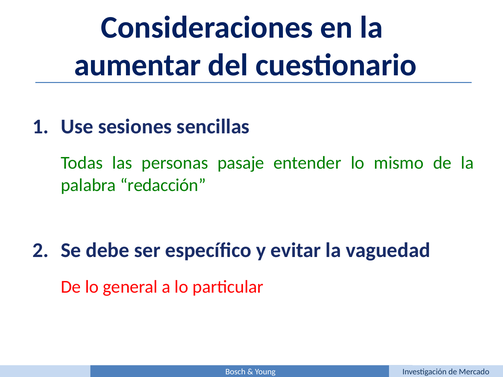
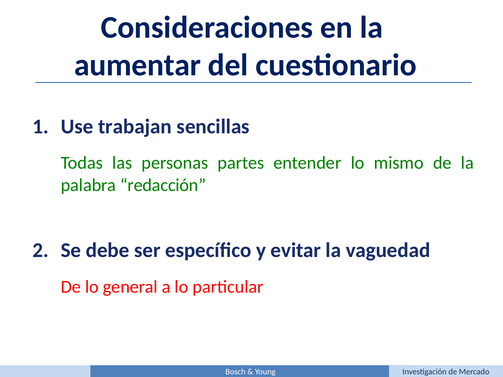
sesiones: sesiones -> trabajan
pasaje: pasaje -> partes
